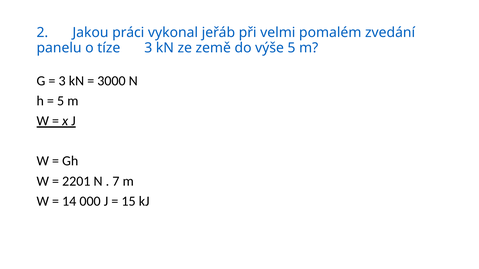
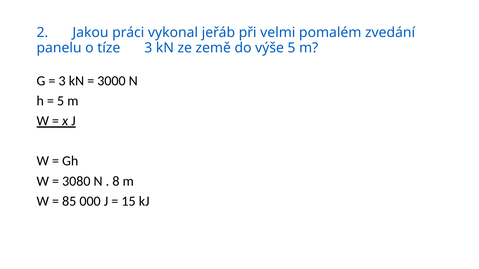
2201: 2201 -> 3080
7: 7 -> 8
14: 14 -> 85
